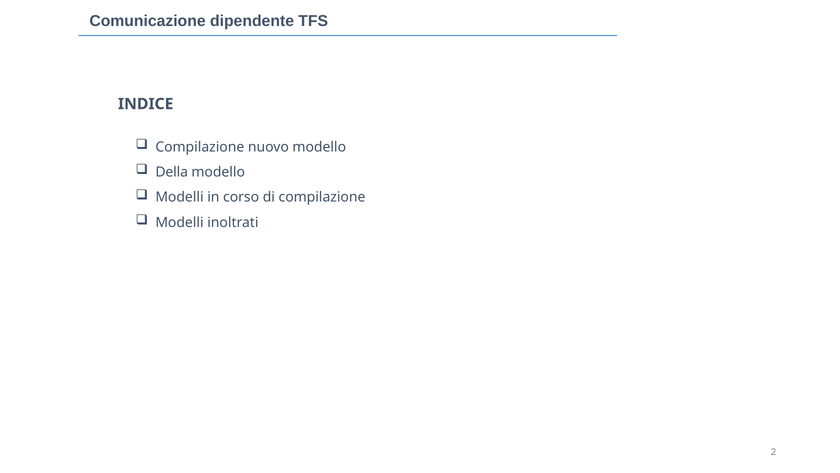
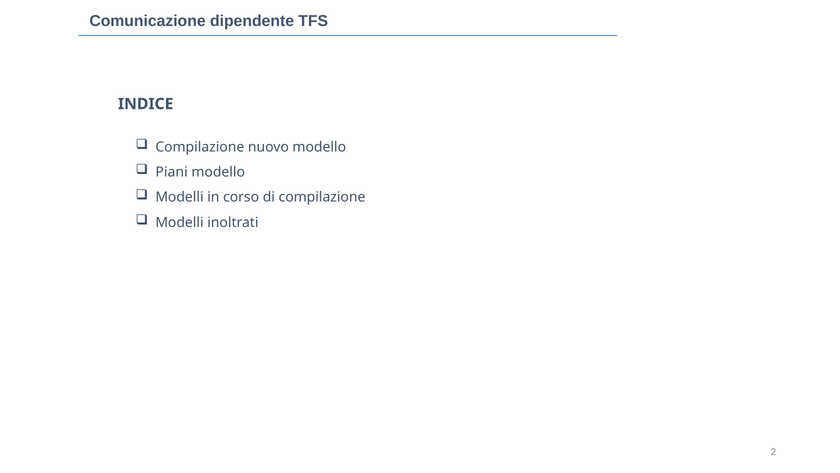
Della: Della -> Piani
